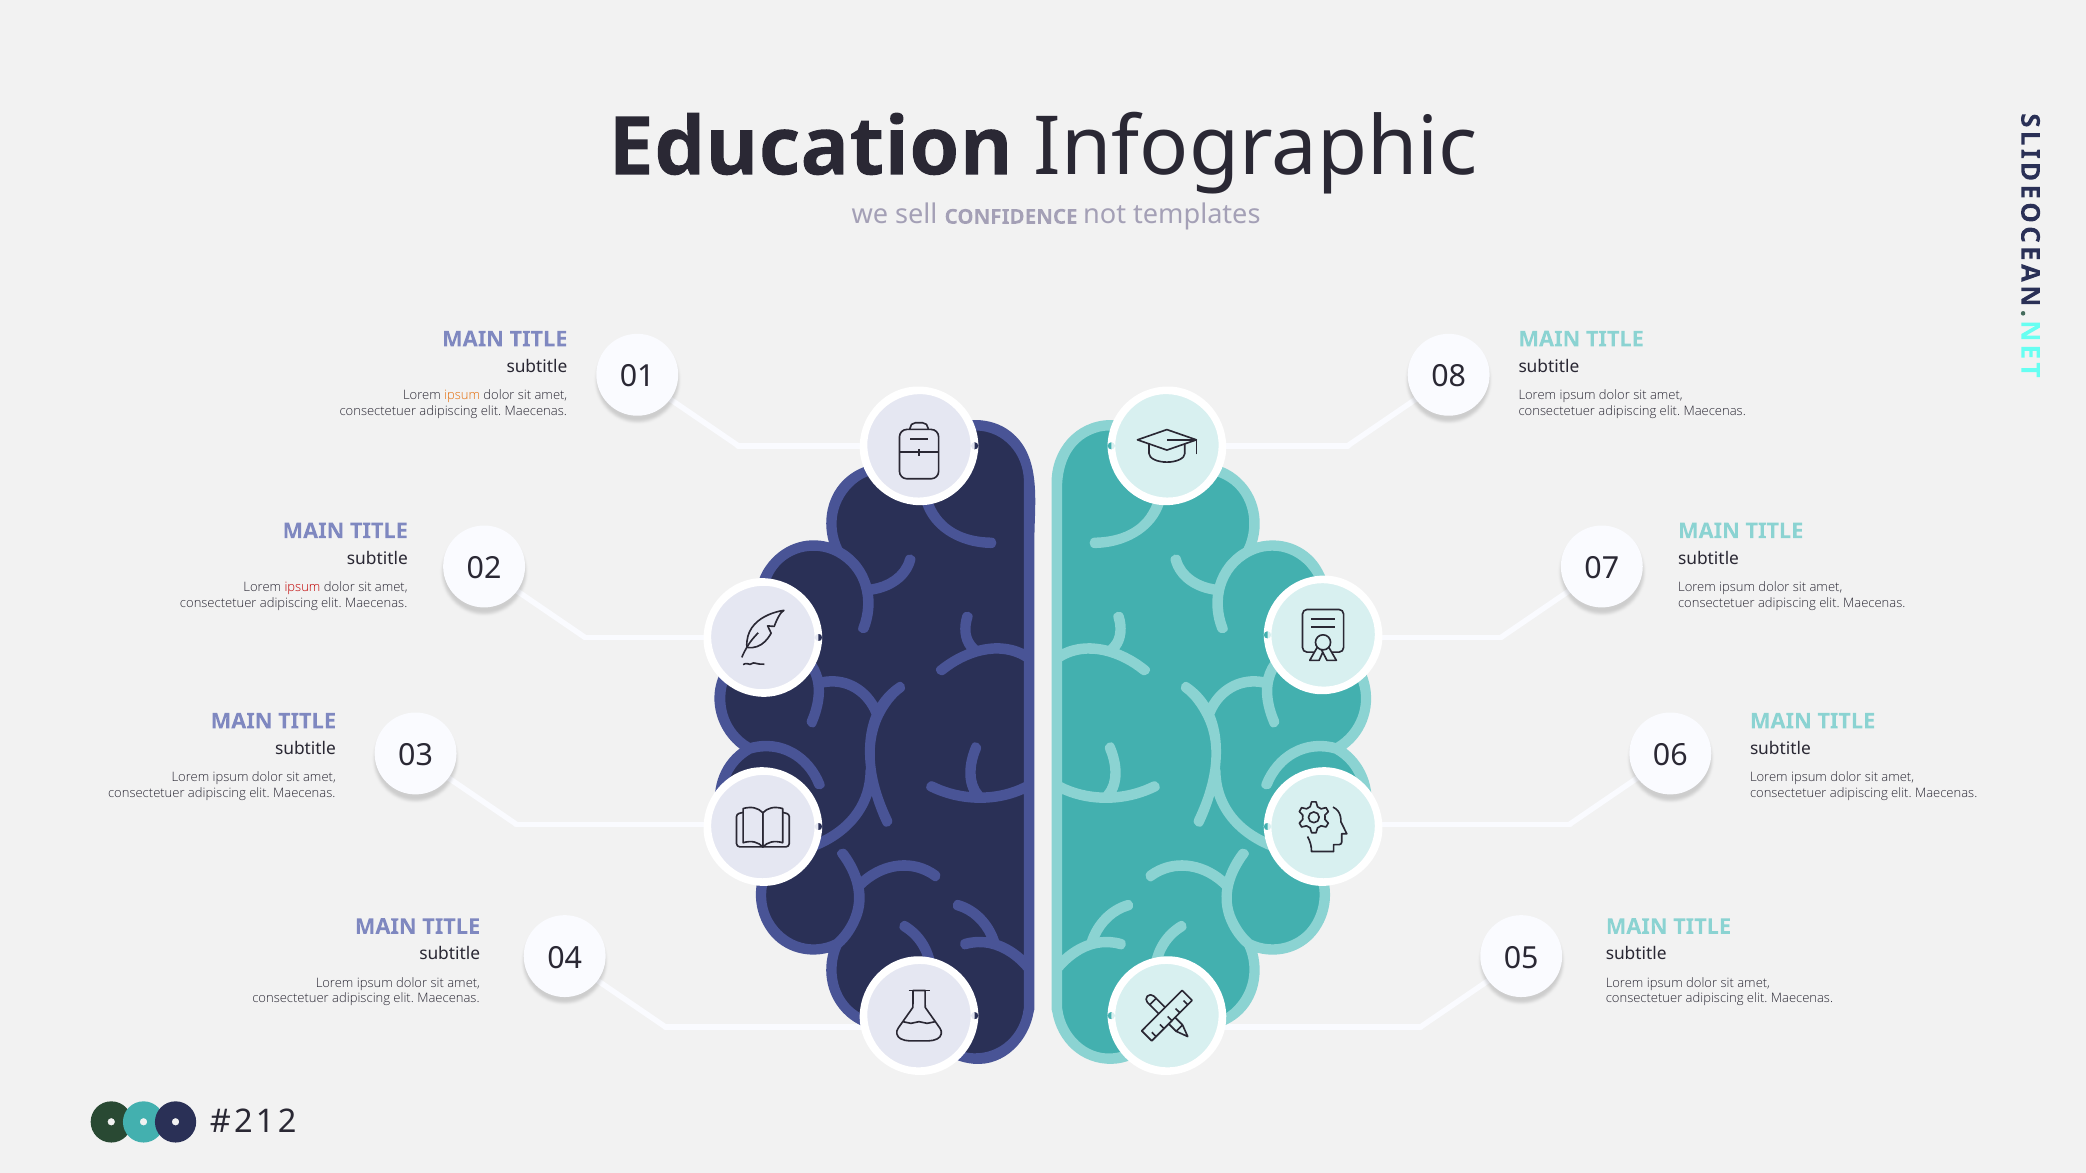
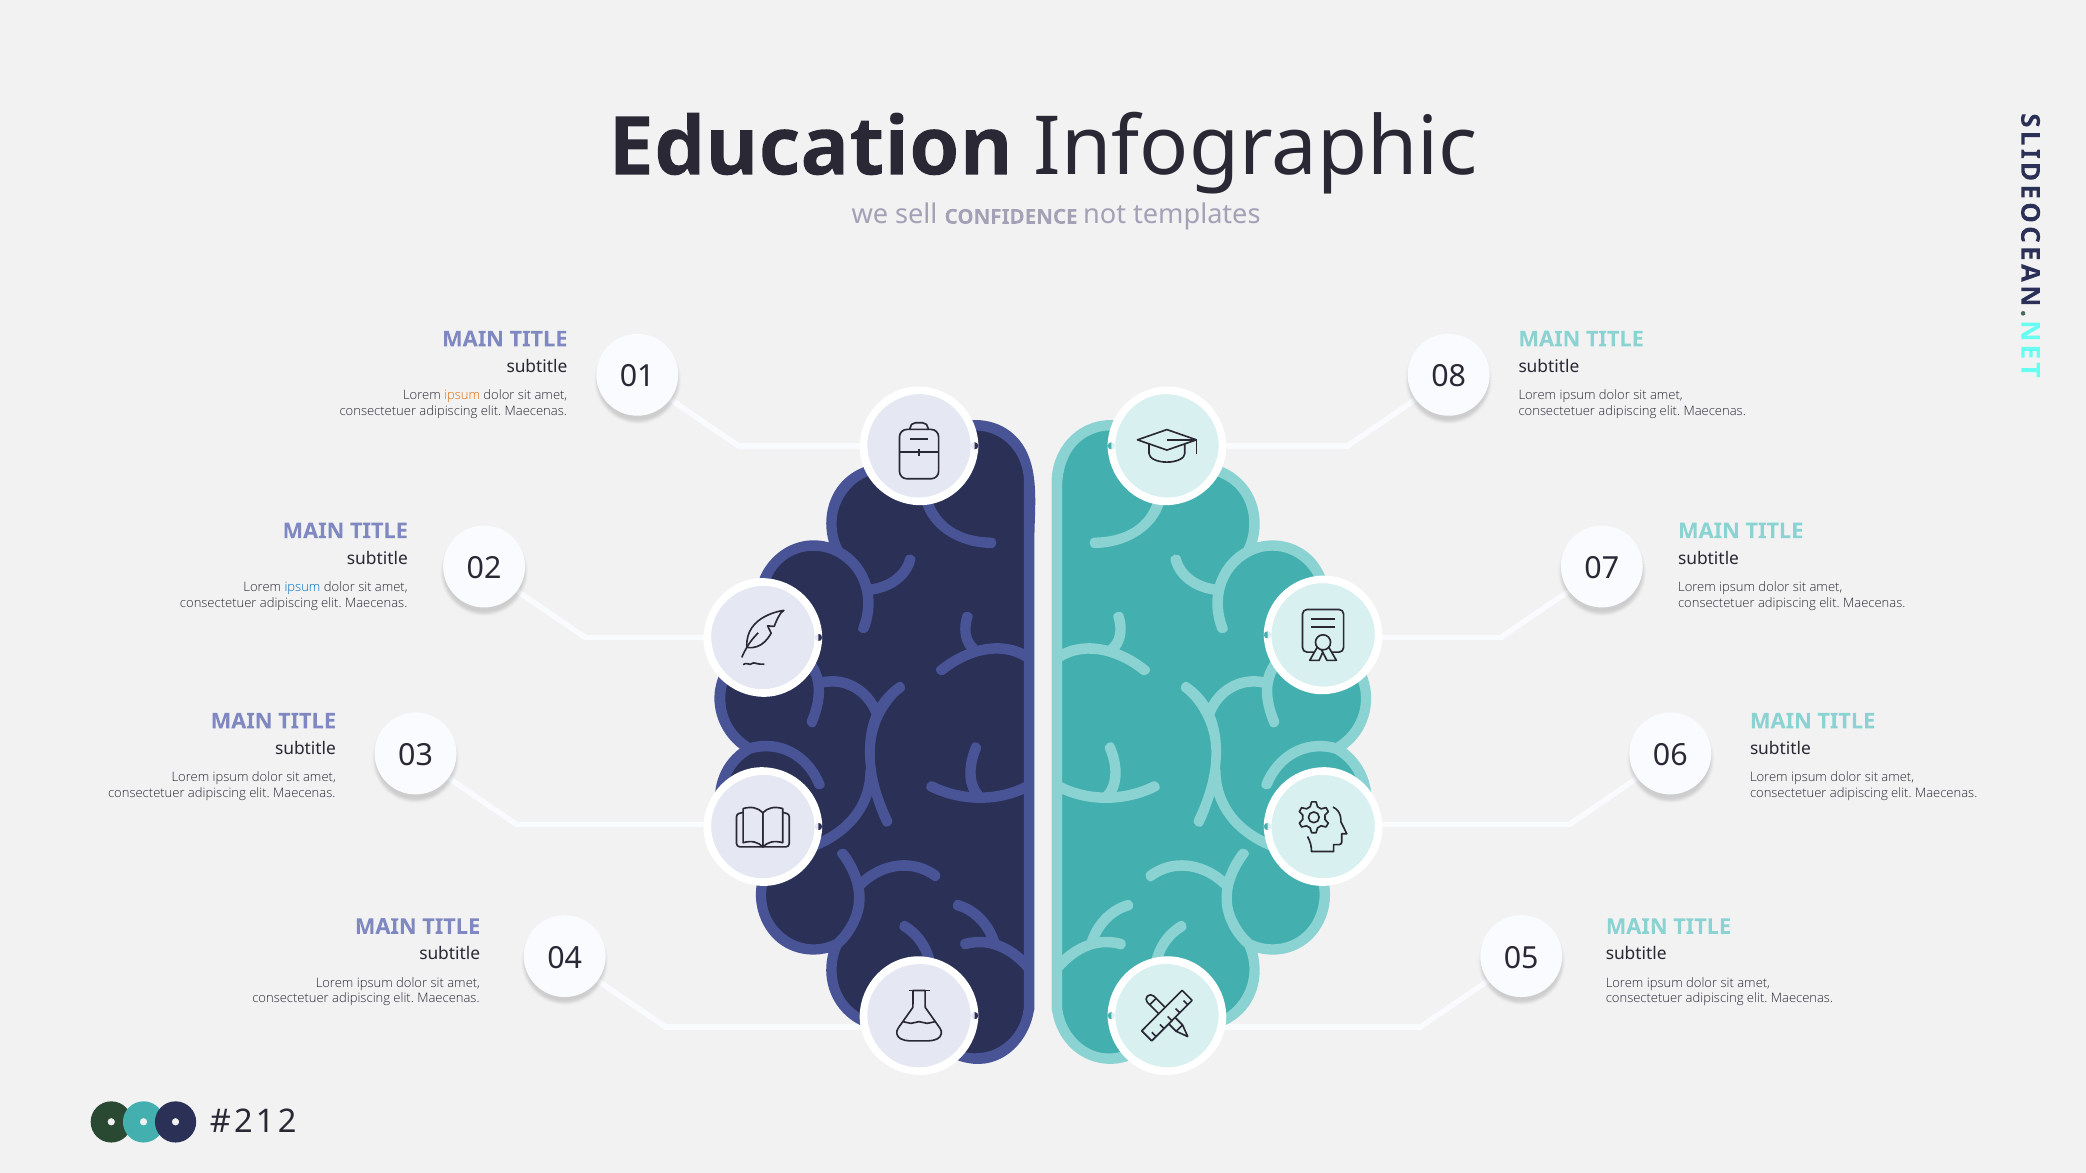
ipsum at (302, 587) colour: red -> blue
